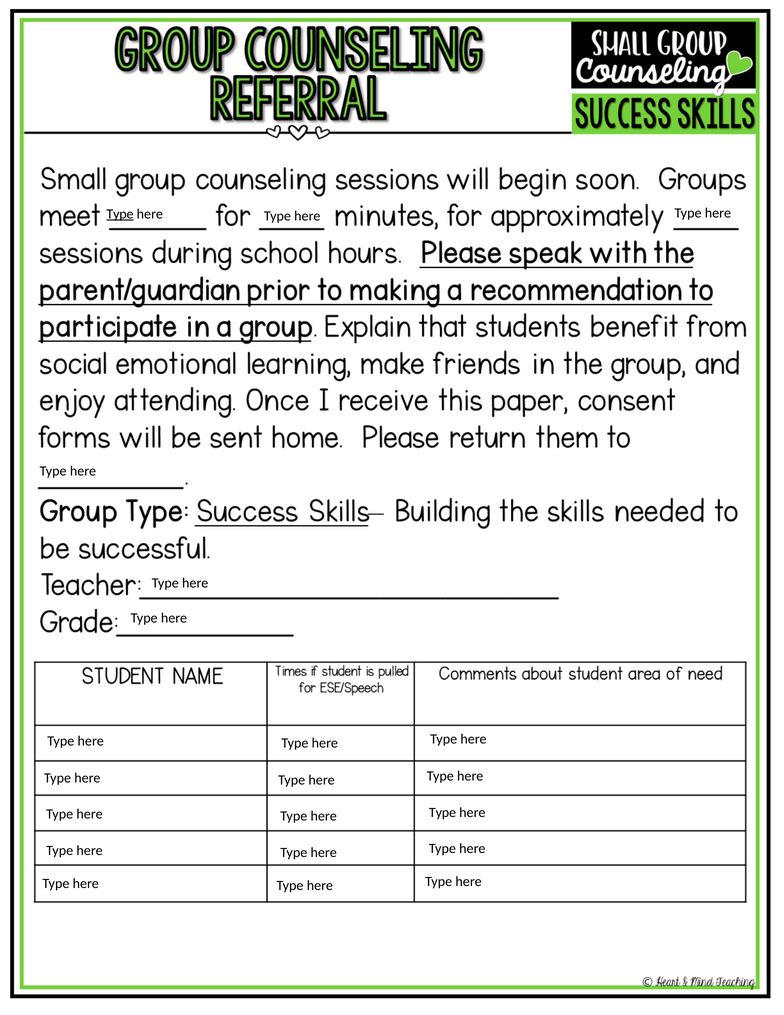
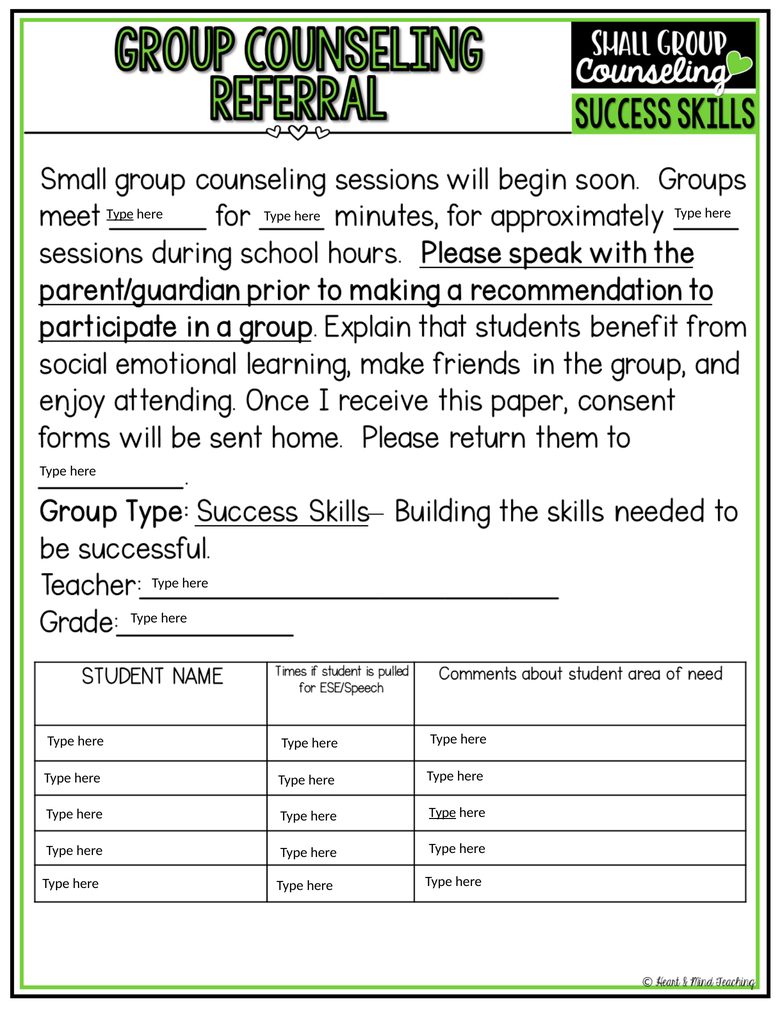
Type at (443, 812) underline: none -> present
